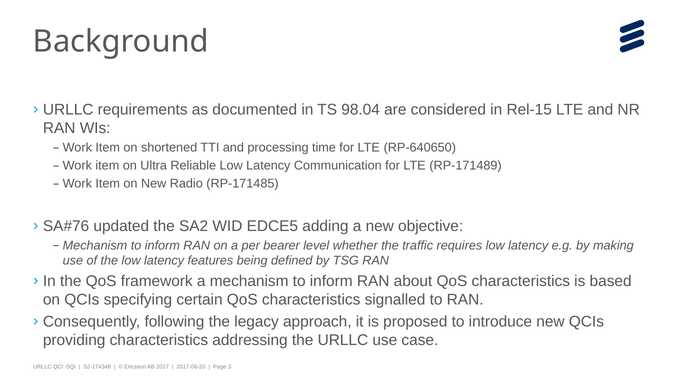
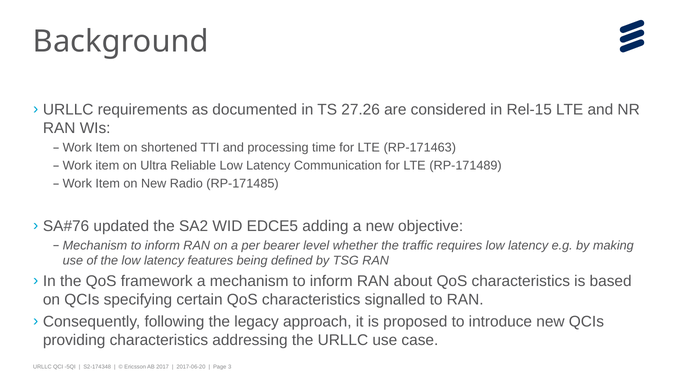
98.04: 98.04 -> 27.26
RP-640650: RP-640650 -> RP-171463
